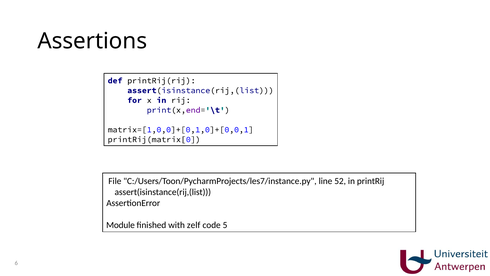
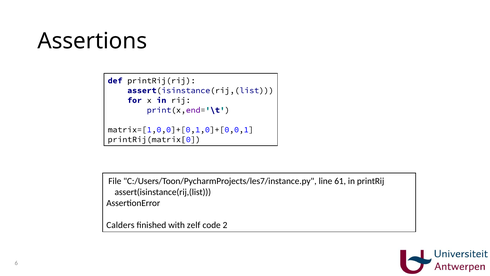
52: 52 -> 61
Module: Module -> Calders
5: 5 -> 2
